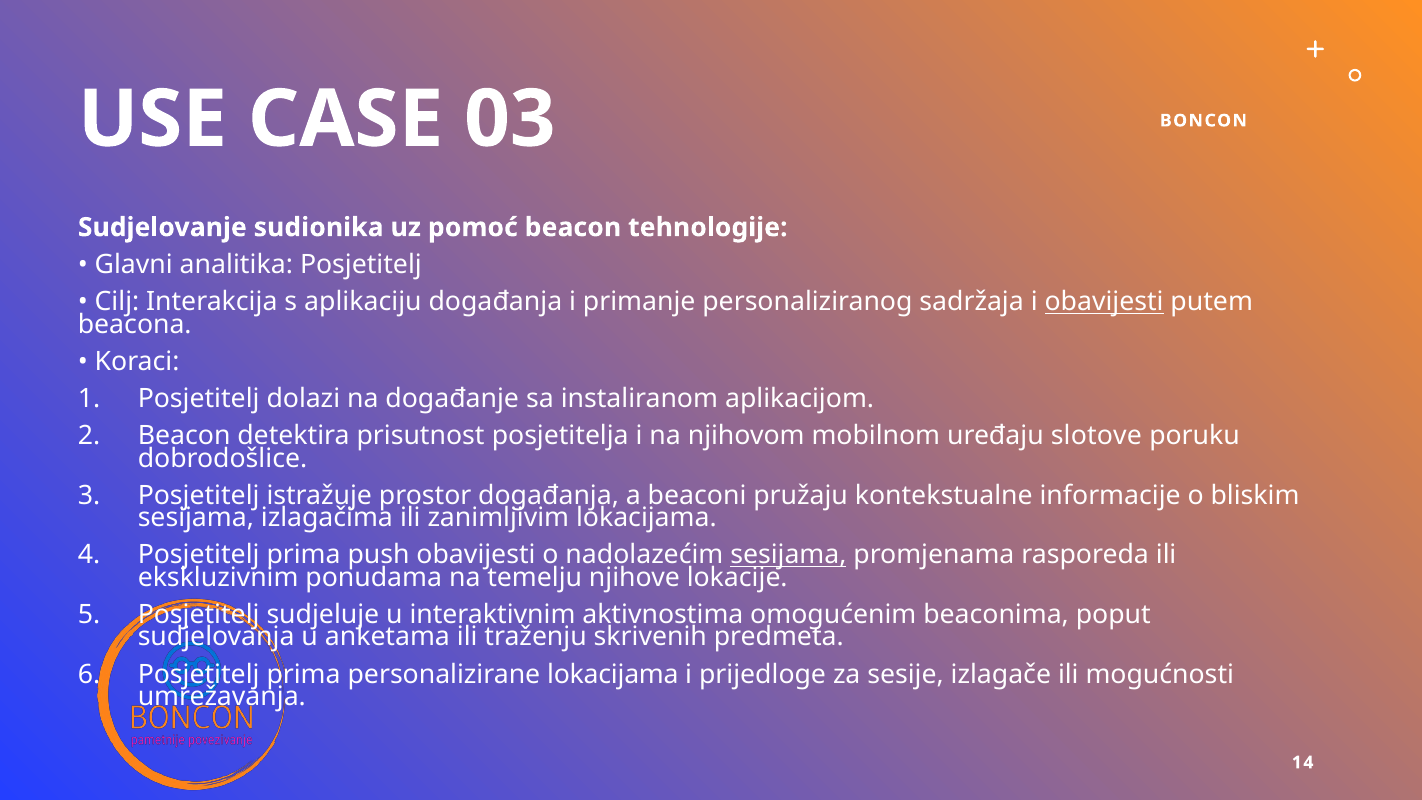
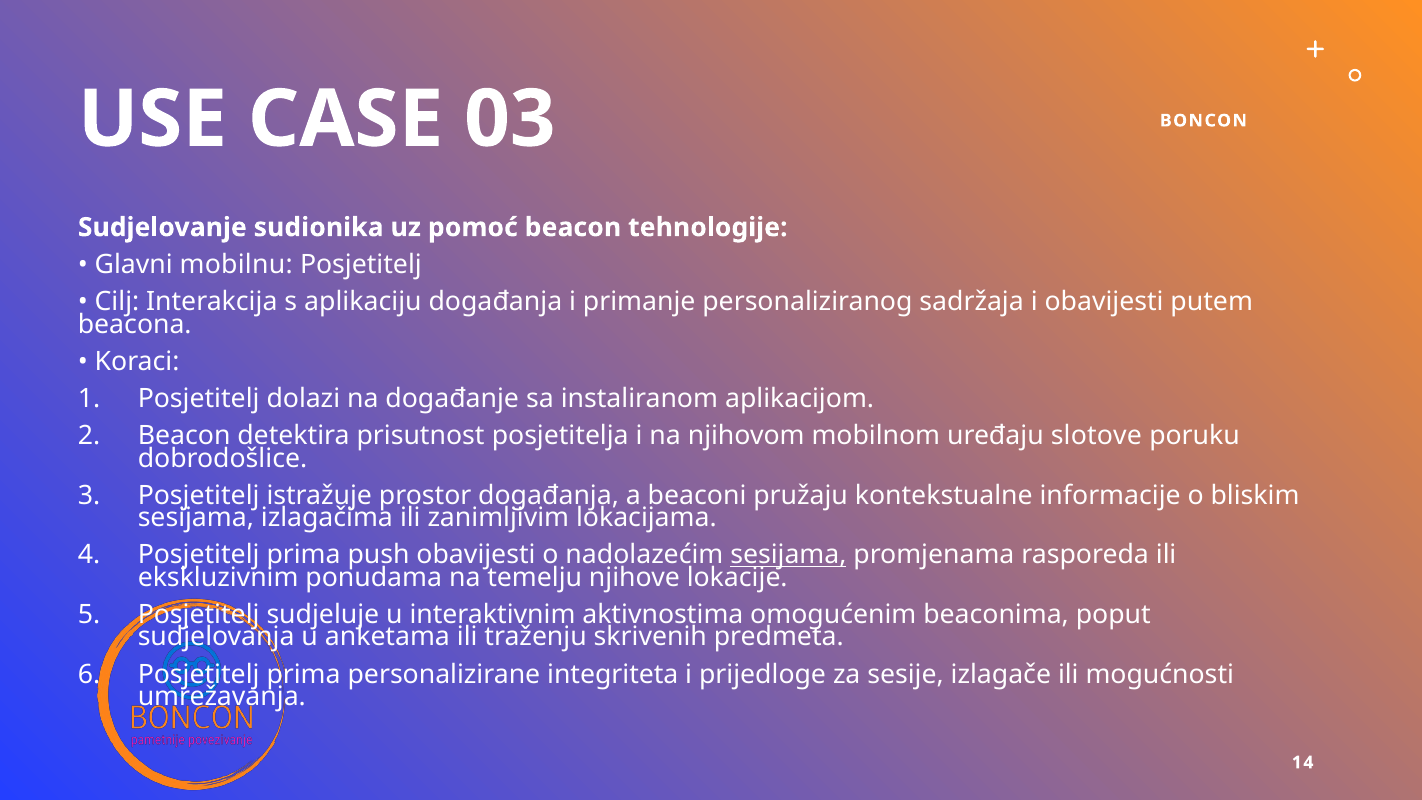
analitika: analitika -> mobilnu
obavijesti at (1104, 302) underline: present -> none
personalizirane lokacijama: lokacijama -> integriteta
